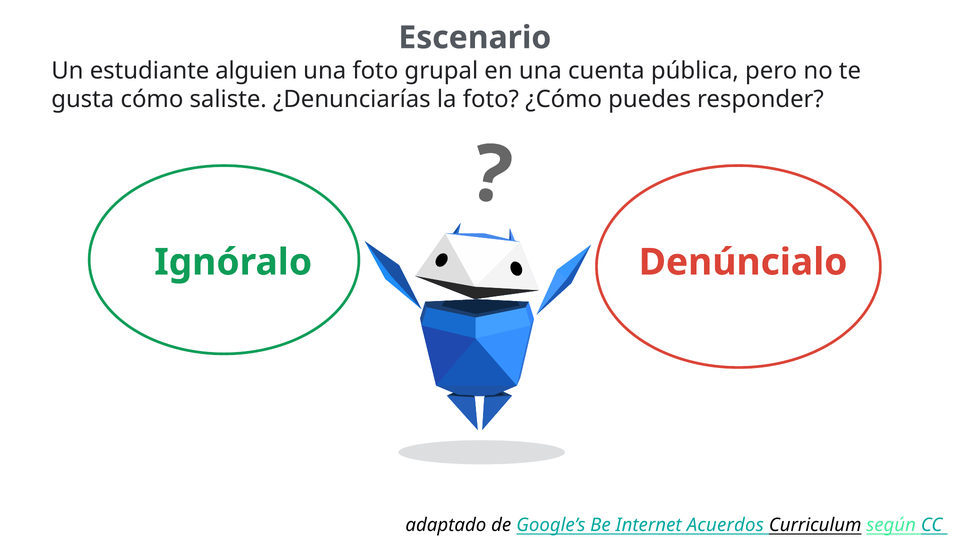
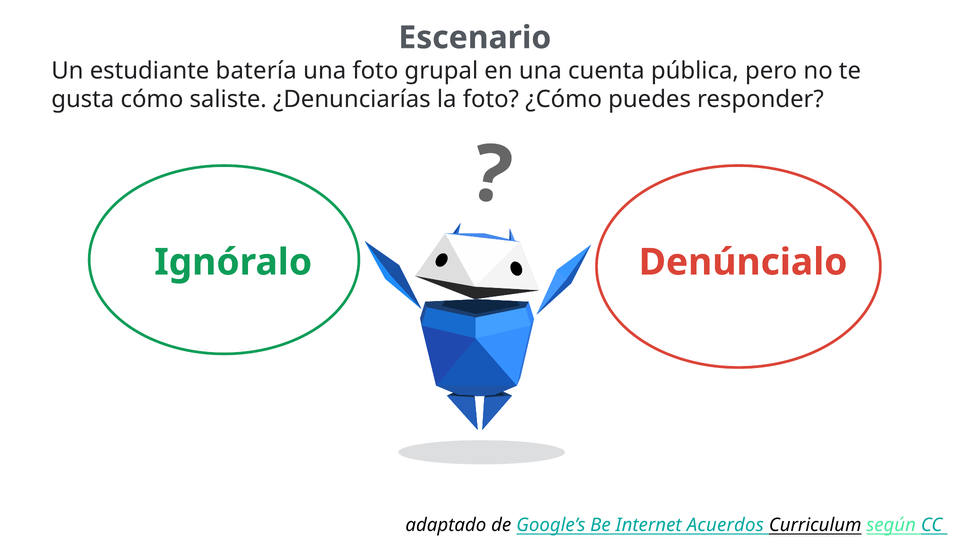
alguien: alguien -> batería
